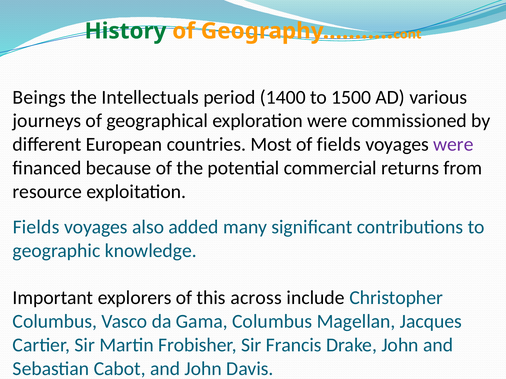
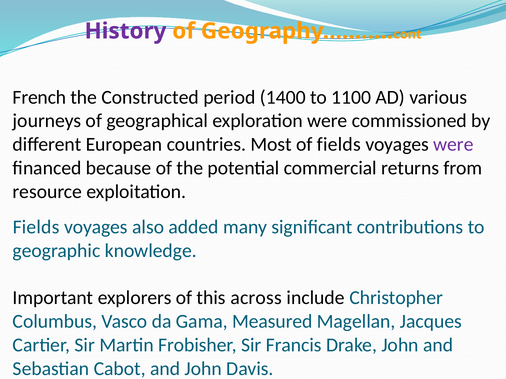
History colour: green -> purple
Beings: Beings -> French
Intellectuals: Intellectuals -> Constructed
1500: 1500 -> 1100
Gama Columbus: Columbus -> Measured
